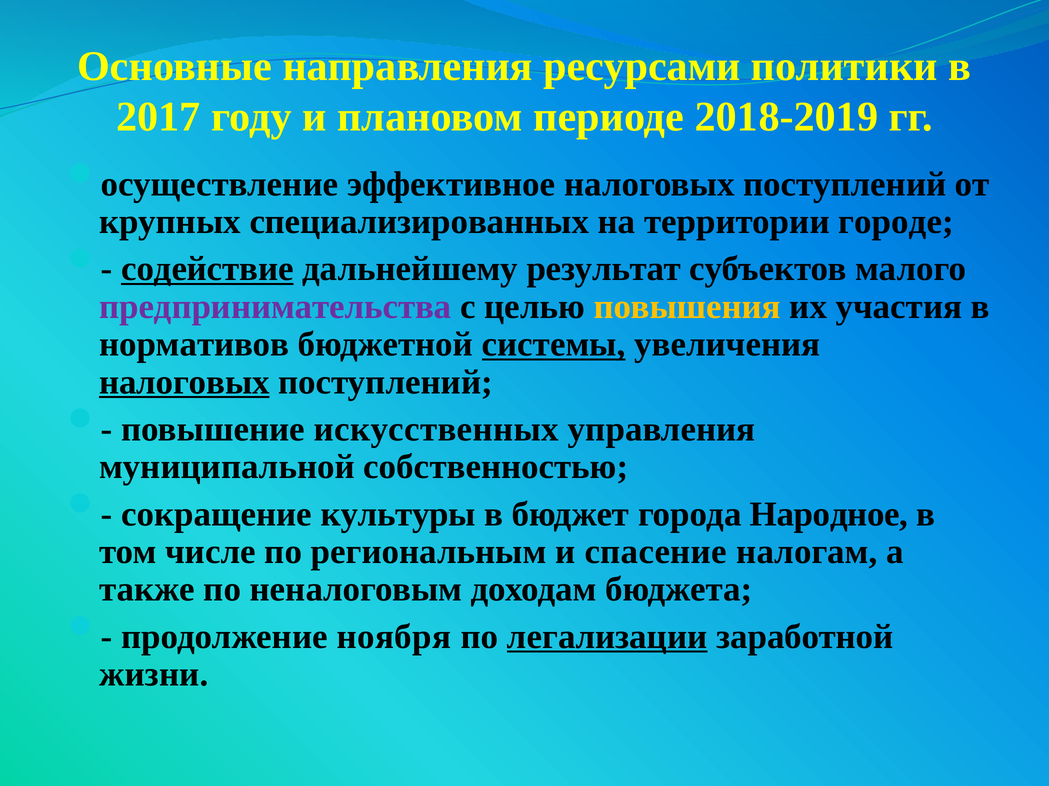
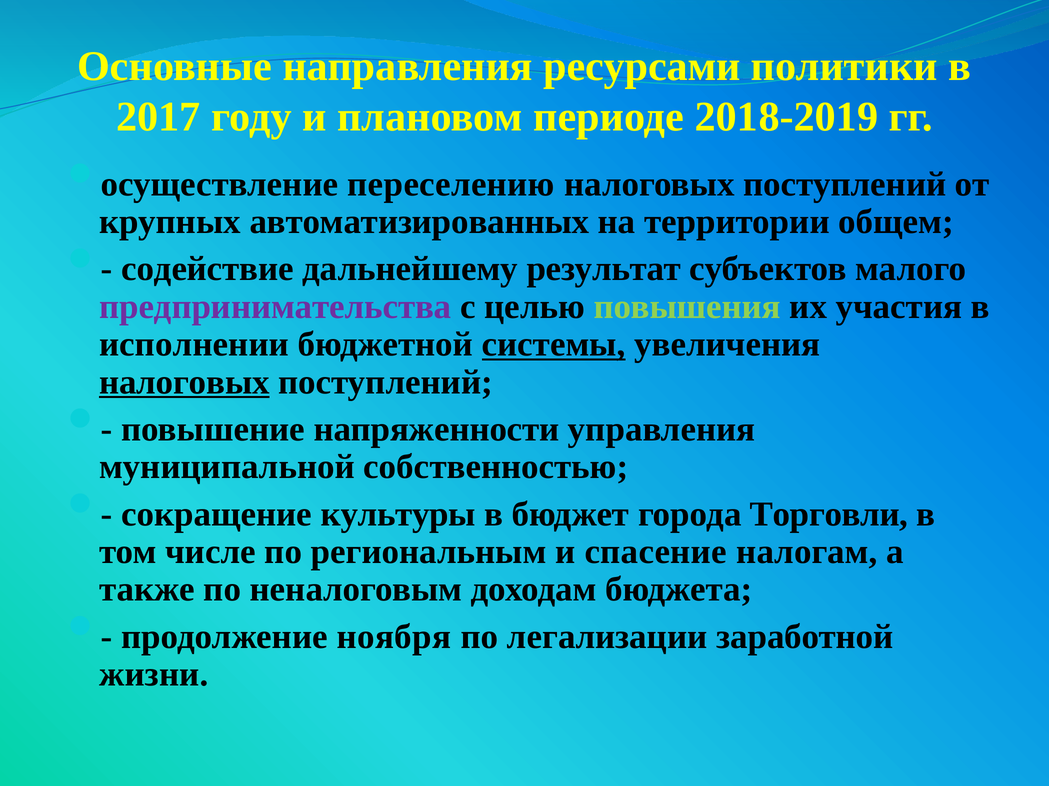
эффективное: эффективное -> переселению
специализированных: специализированных -> автоматизированных
городе: городе -> общем
содействие underline: present -> none
повышения colour: yellow -> light green
нормативов: нормативов -> исполнении
искусственных: искусственных -> напряженности
Народное: Народное -> Торговли
легализации underline: present -> none
